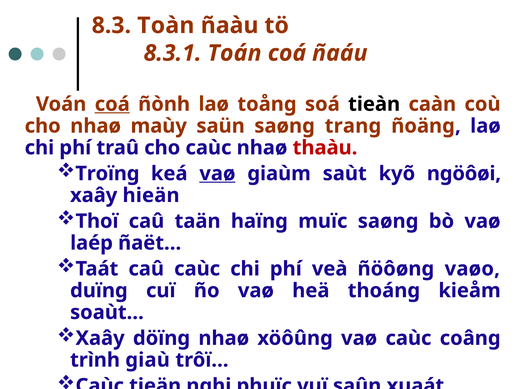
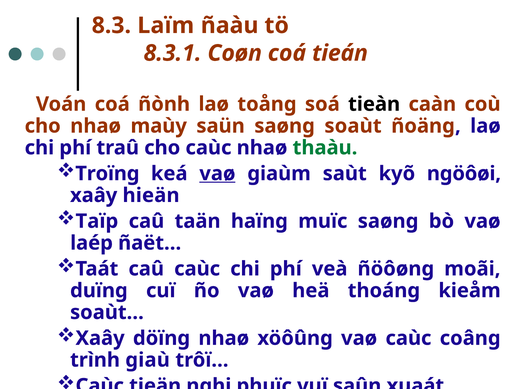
Toàn: Toàn -> Laïm
8.3.1 Toán: Toán -> Coøn
ñaáu: ñaáu -> tieán
coá at (112, 104) underline: present -> none
trang: trang -> soaùt
thaàu colour: red -> green
Thoï at (97, 221): Thoï -> Taïp
vaøo: vaøo -> moãi
